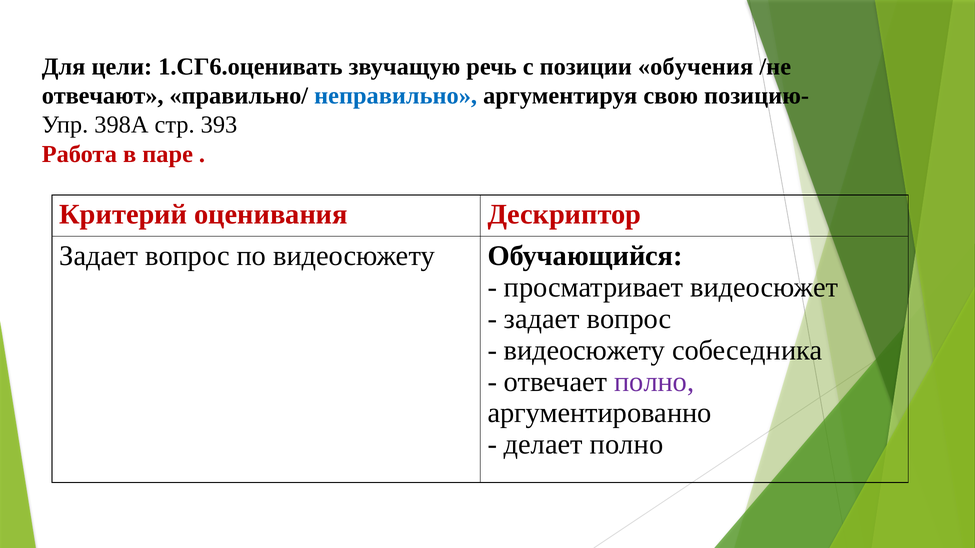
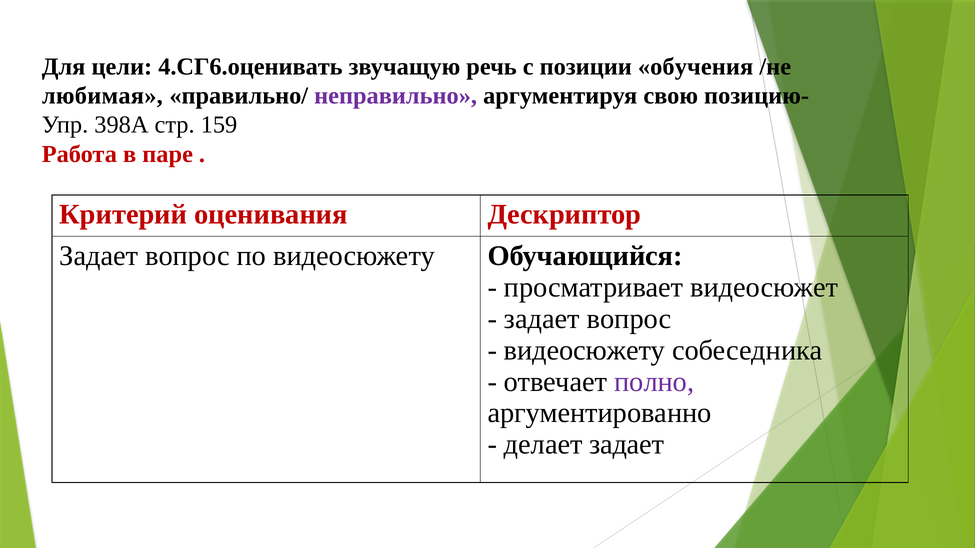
1.СГ6.оценивать: 1.СГ6.оценивать -> 4.СГ6.оценивать
отвечают: отвечают -> любимая
неправильно colour: blue -> purple
393: 393 -> 159
делает полно: полно -> задает
